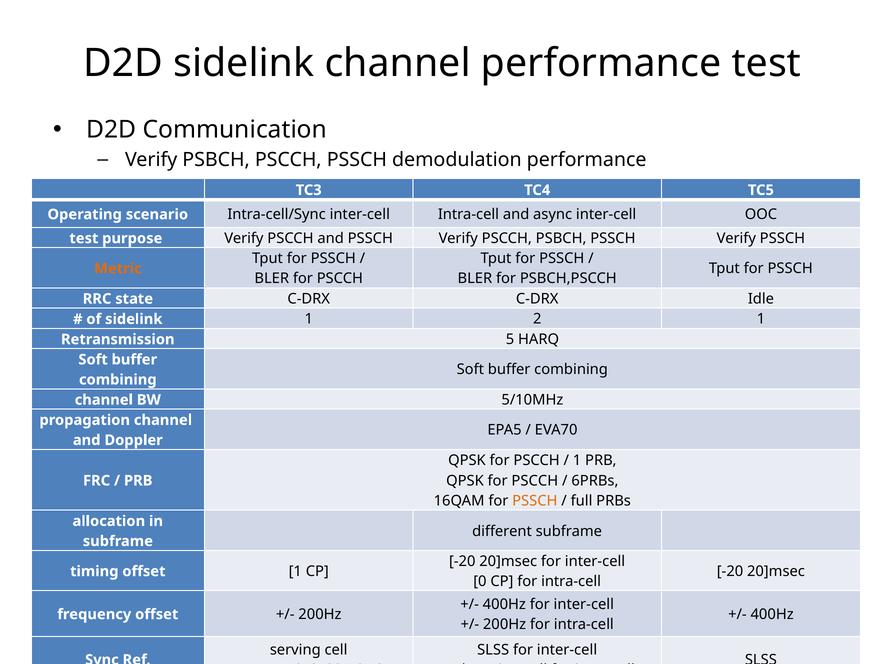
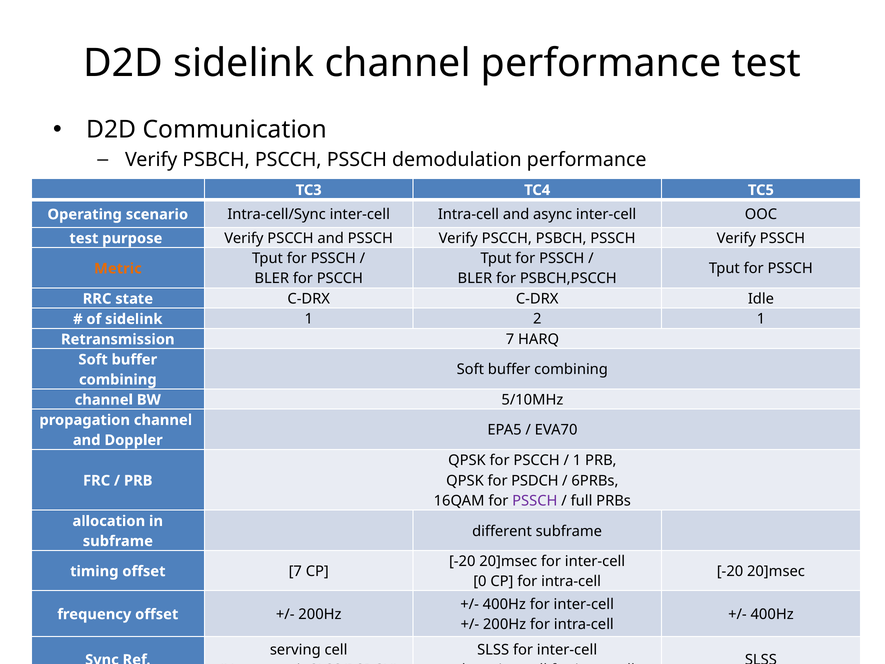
5 at (510, 339): 5 -> 7
PSCCH at (535, 480): PSCCH -> PSDCH
PSSCH at (535, 501) colour: orange -> purple
offset 1: 1 -> 7
